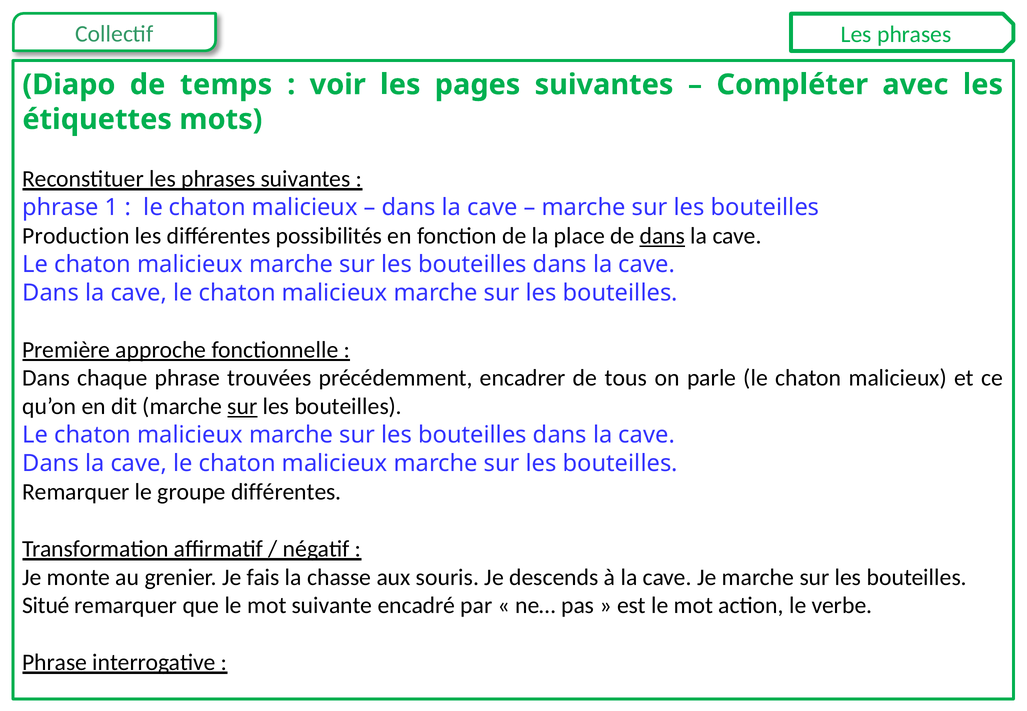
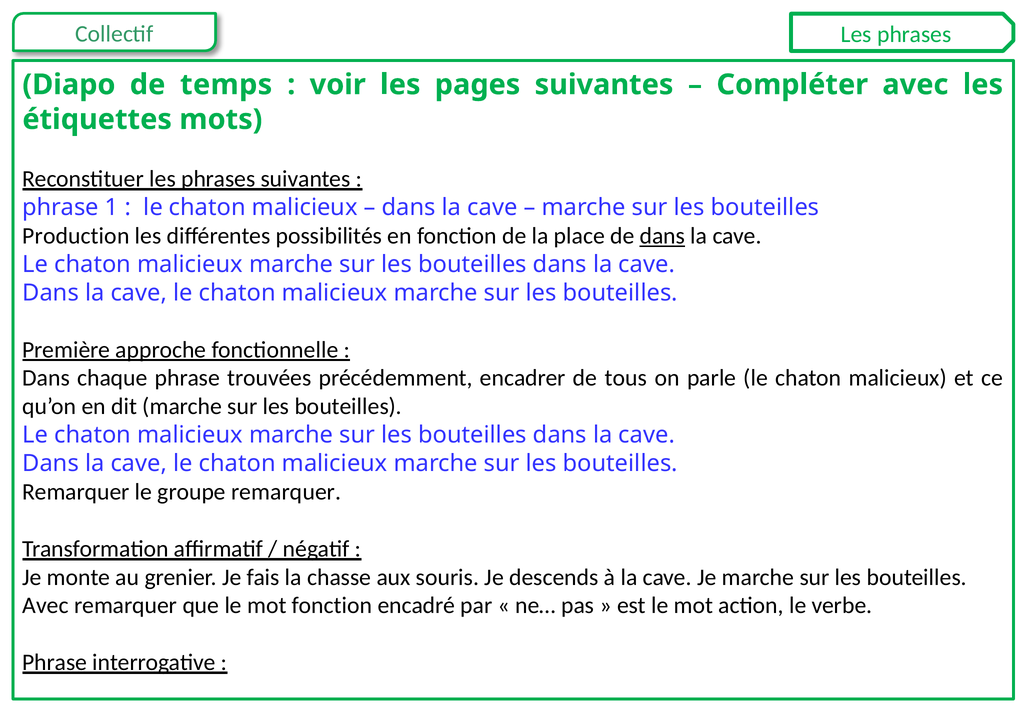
sur at (242, 407) underline: present -> none
groupe différentes: différentes -> remarquer
Situé at (46, 606): Situé -> Avec
mot suivante: suivante -> fonction
